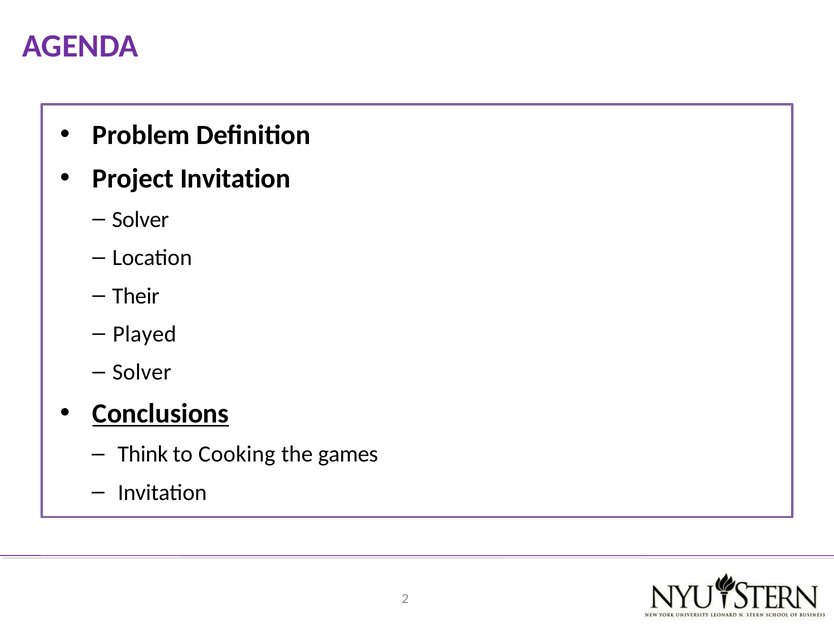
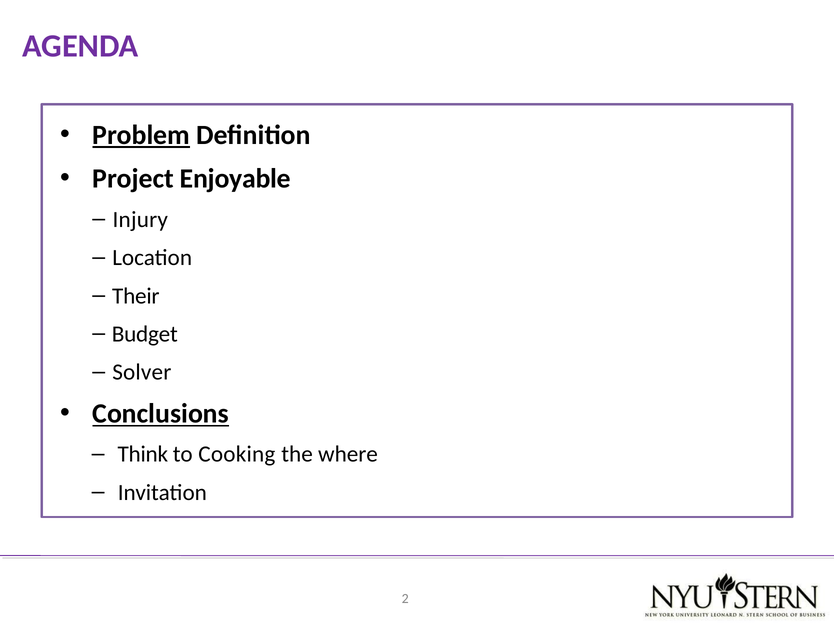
Problem underline: none -> present
Project Invitation: Invitation -> Enjoyable
Solver at (140, 220): Solver -> Injury
Played: Played -> Budget
games: games -> where
